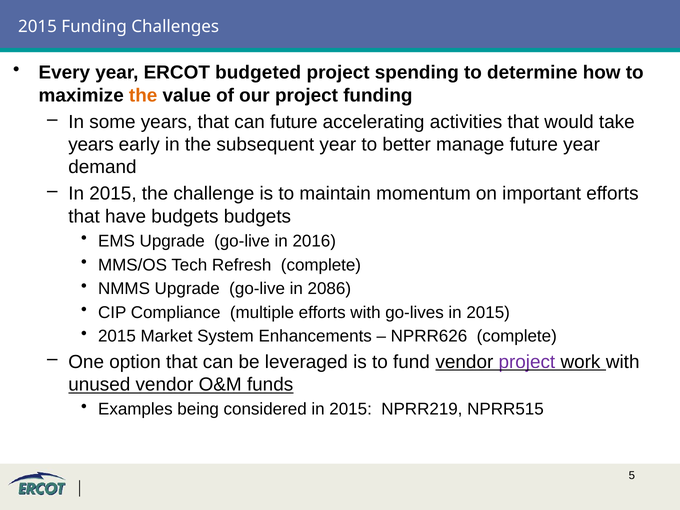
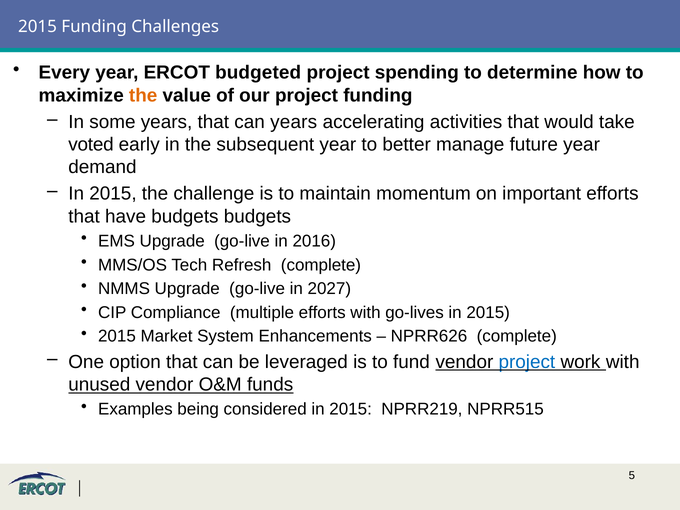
can future: future -> years
years at (91, 145): years -> voted
2086: 2086 -> 2027
project at (527, 362) colour: purple -> blue
